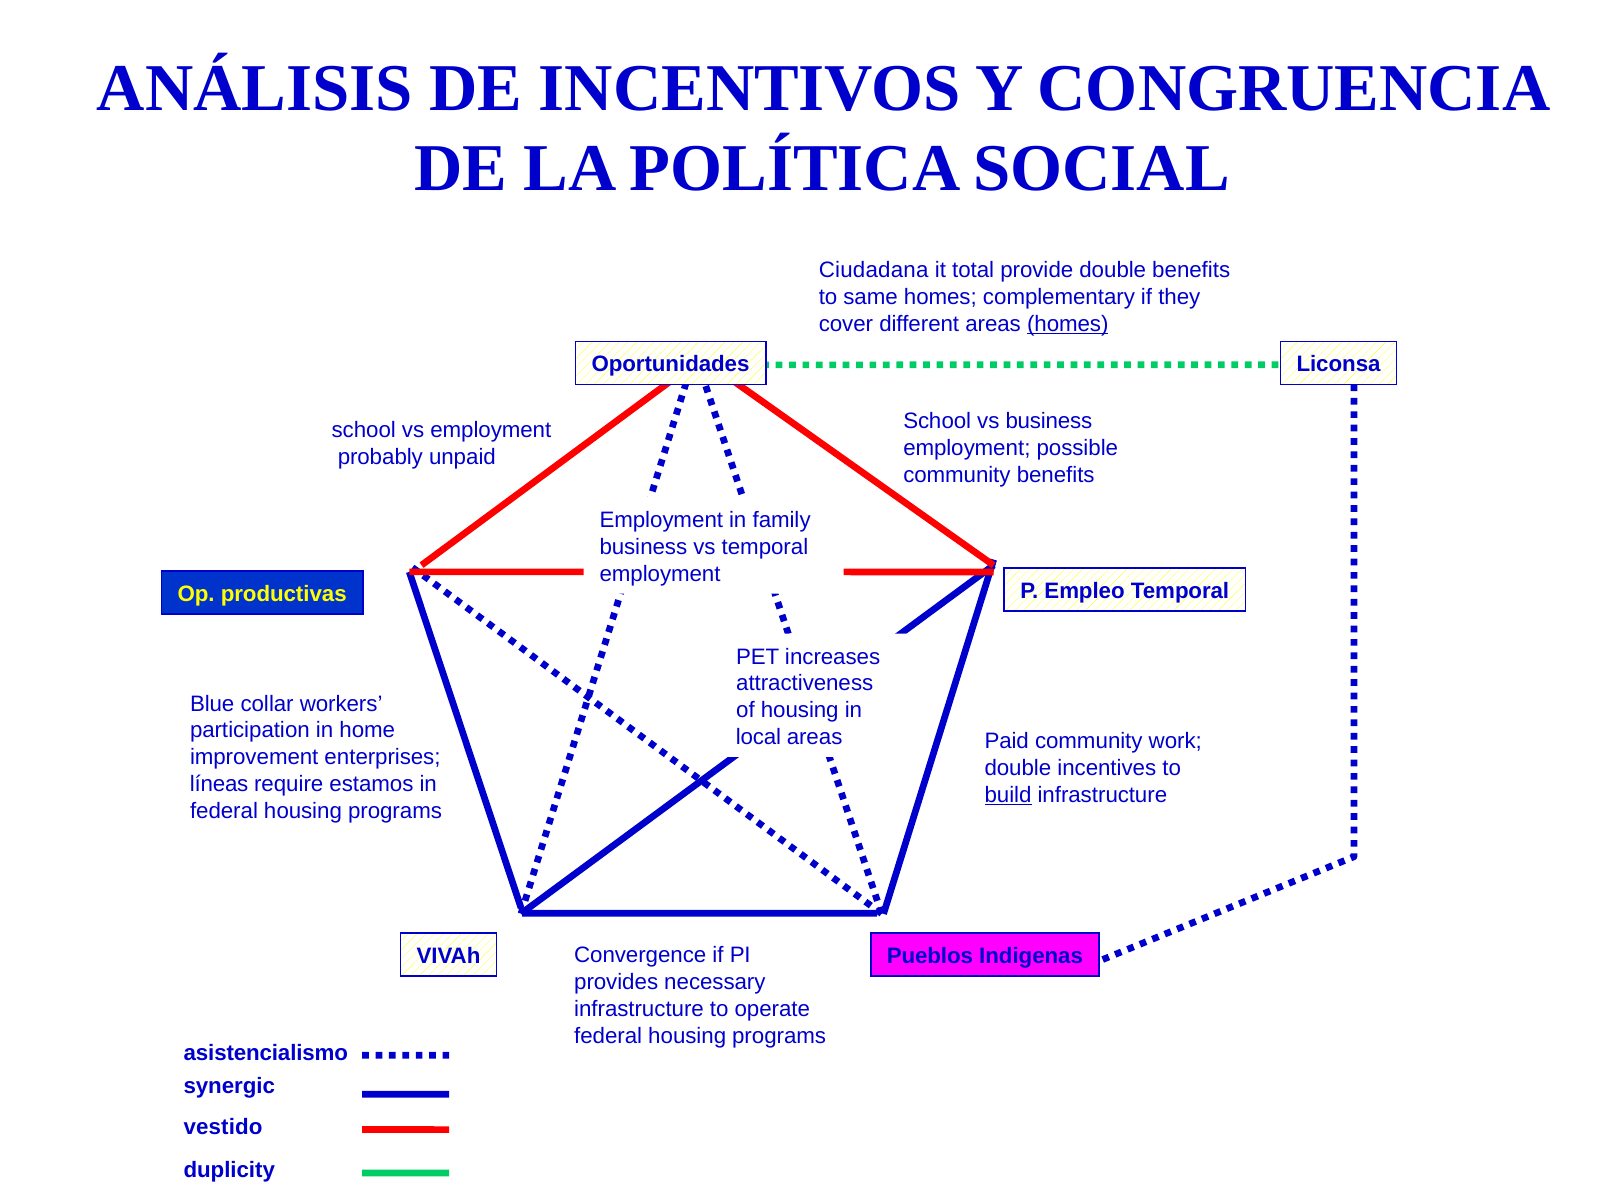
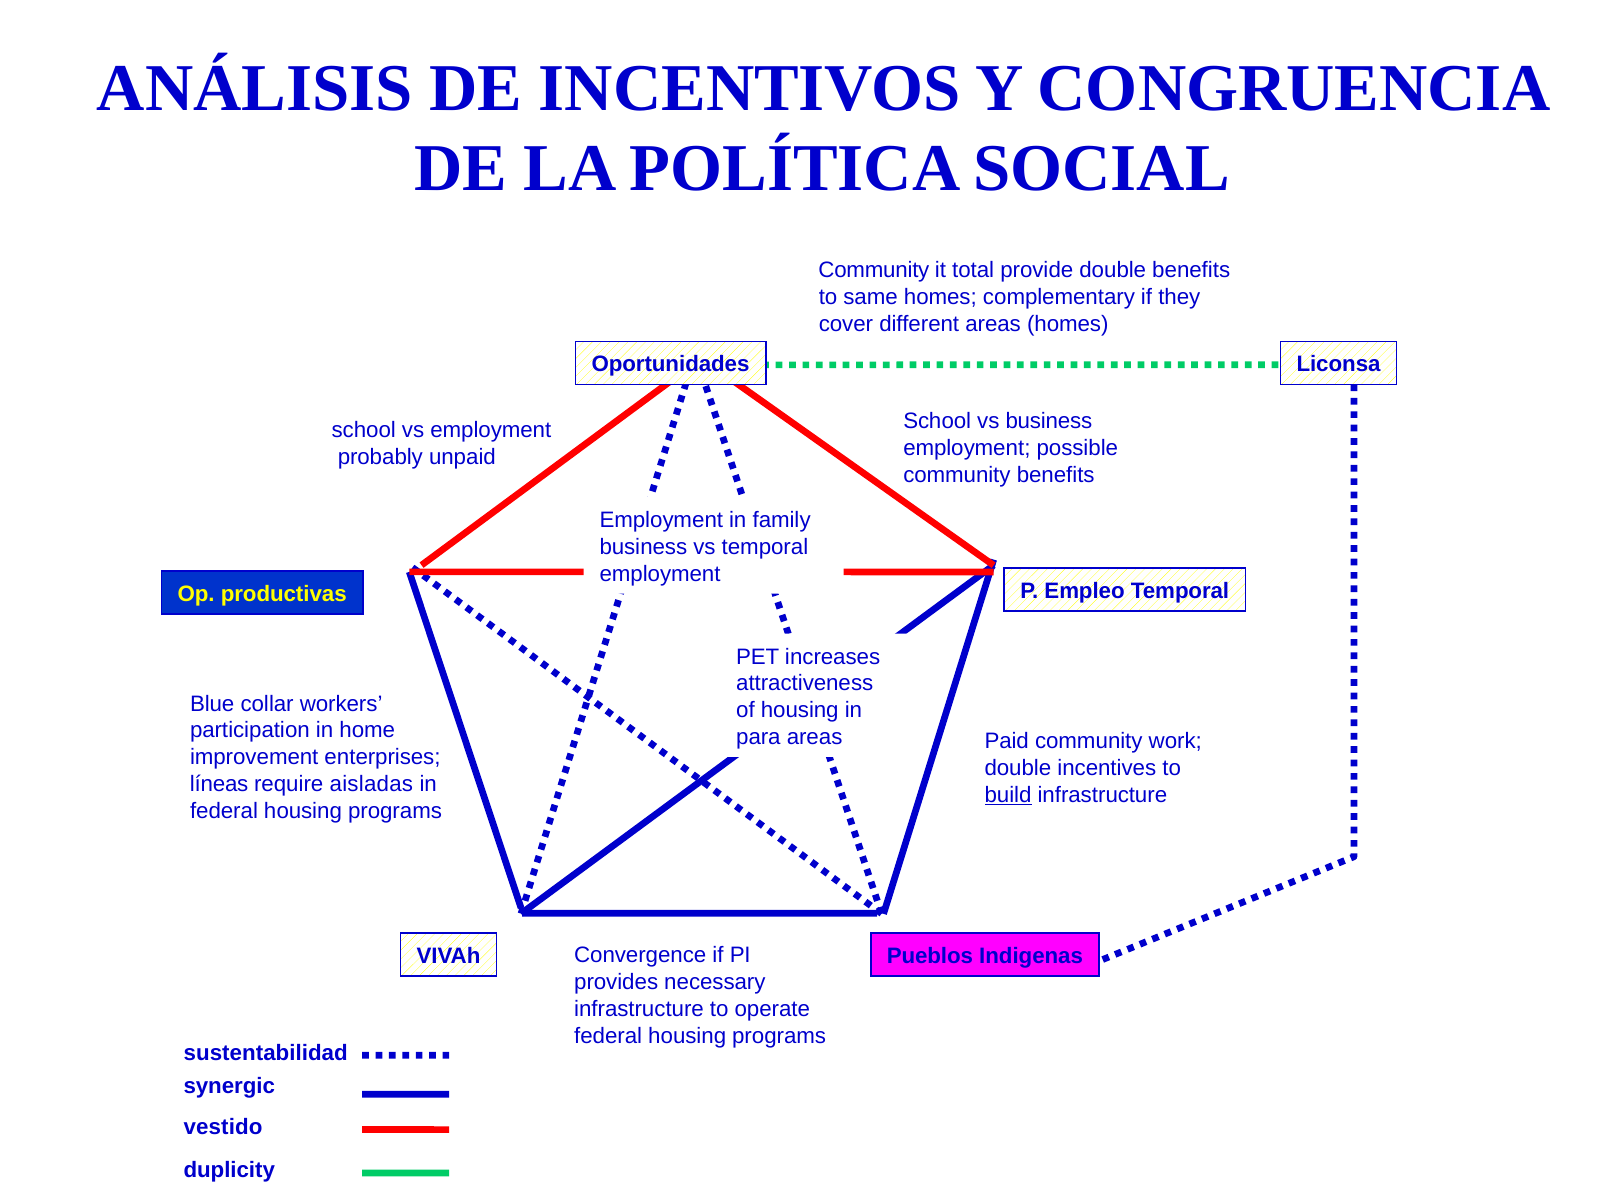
Ciudadana at (874, 271): Ciudadana -> Community
homes at (1068, 324) underline: present -> none
local: local -> para
estamos: estamos -> aisladas
asistencialismo: asistencialismo -> sustentabilidad
